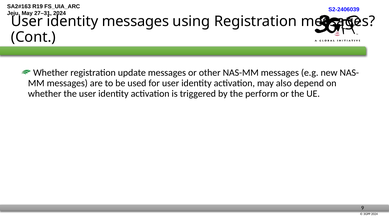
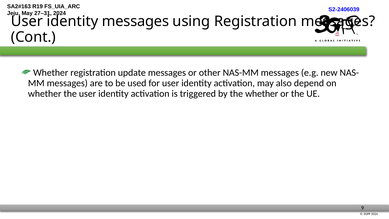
the perform: perform -> whether
